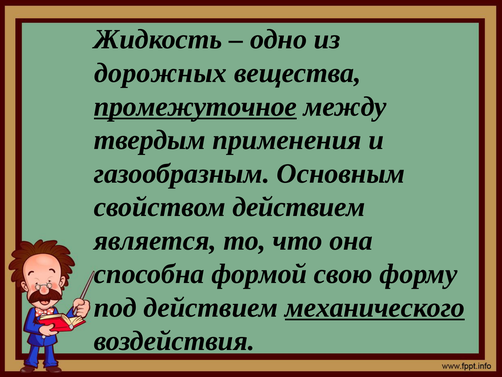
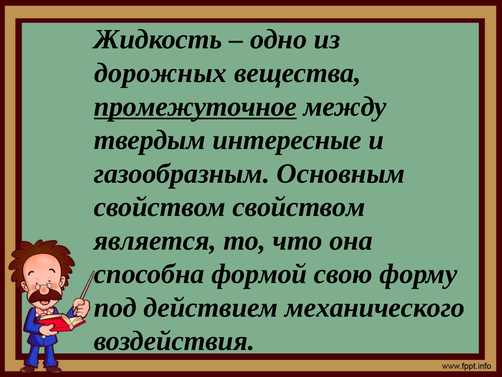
применения: применения -> интересные
свойством действием: действием -> свойством
механического underline: present -> none
